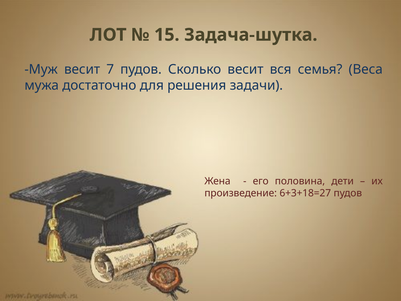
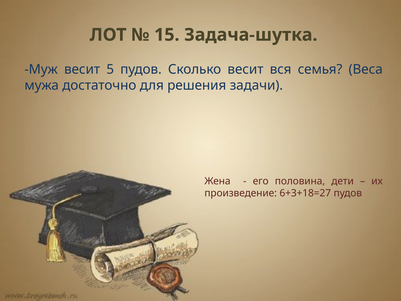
7: 7 -> 5
